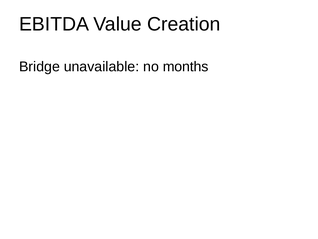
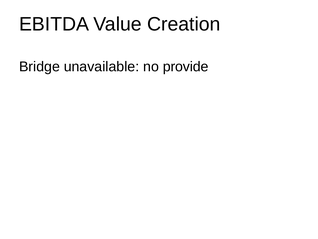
months: months -> provide
